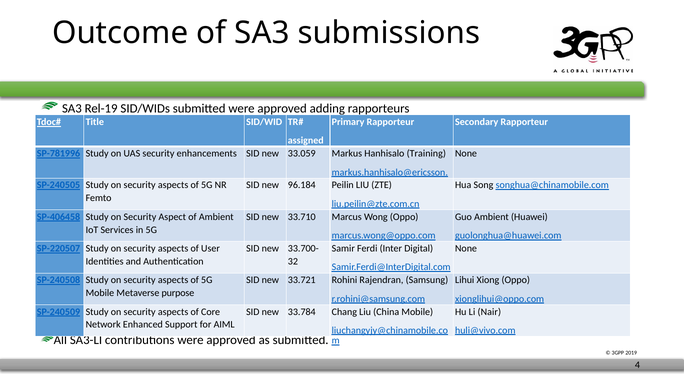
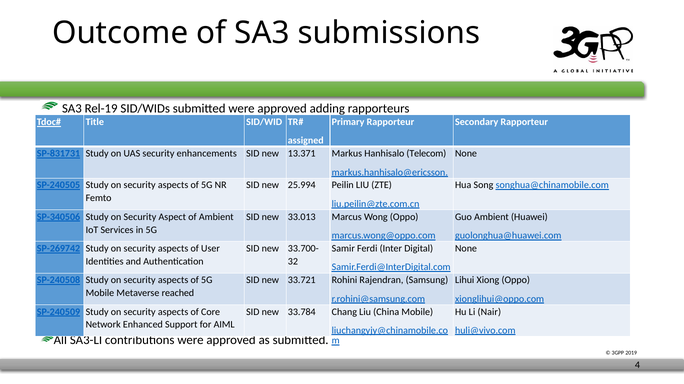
SP-781996: SP-781996 -> SP-831731
33.059: 33.059 -> 13.371
Training: Training -> Telecom
96.184: 96.184 -> 25.994
SP-406458: SP-406458 -> SP-340506
33.710: 33.710 -> 33.013
SP-220507: SP-220507 -> SP-269742
purpose: purpose -> reached
